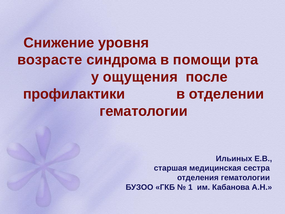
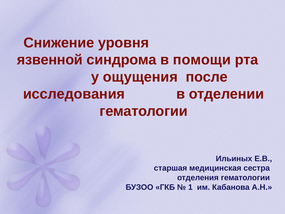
возрасте: возрасте -> язвенной
профилактики: профилактики -> исследования
